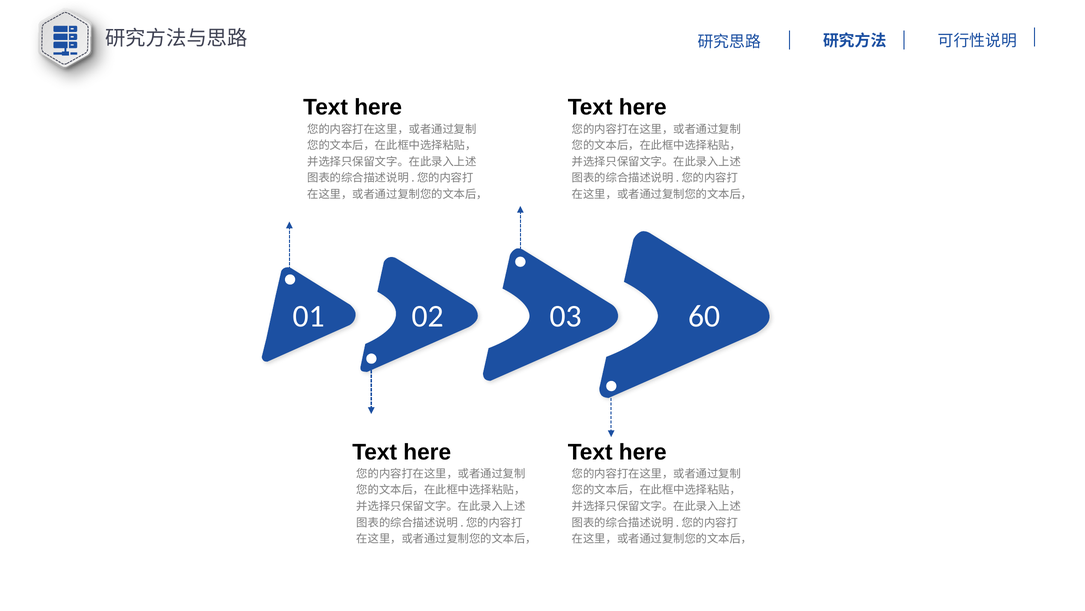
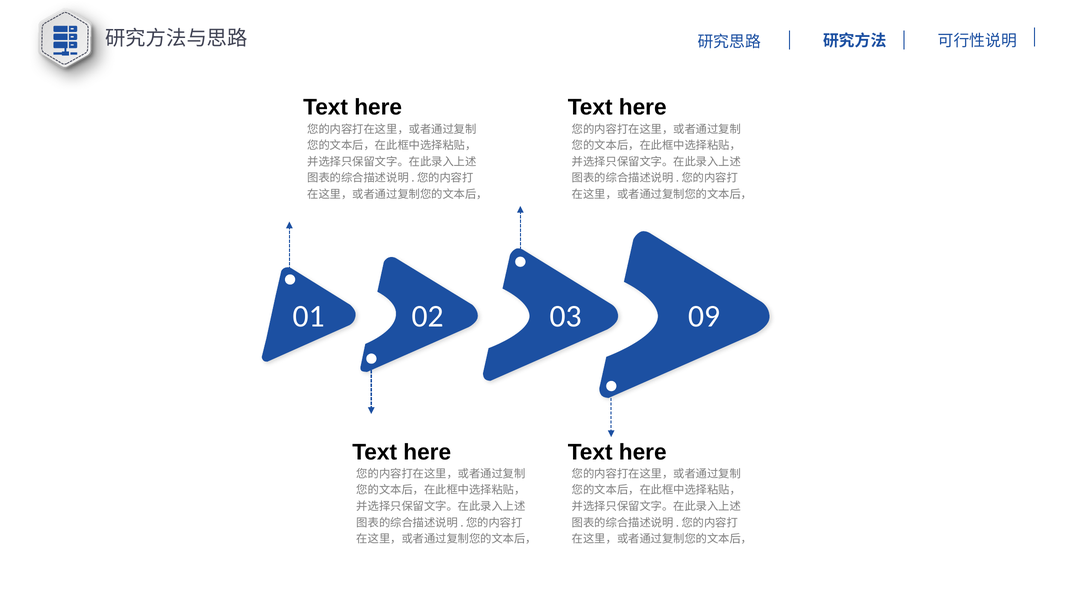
60: 60 -> 09
